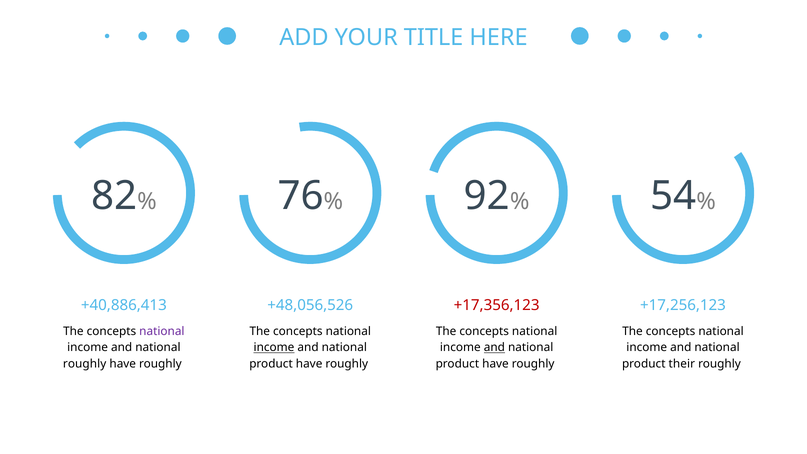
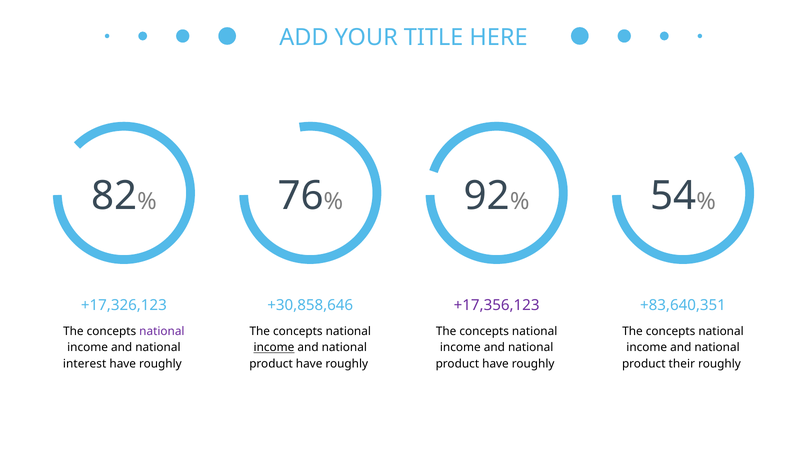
+40,886,413: +40,886,413 -> +17,326,123
+48,056,526: +48,056,526 -> +30,858,646
+17,356,123 colour: red -> purple
+17,256,123: +17,256,123 -> +83,640,351
and at (494, 348) underline: present -> none
roughly at (85, 364): roughly -> interest
